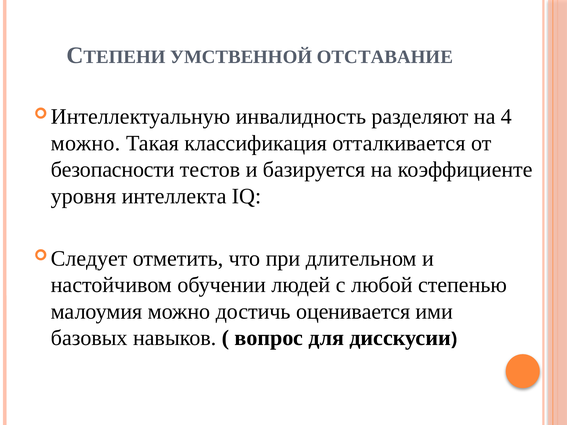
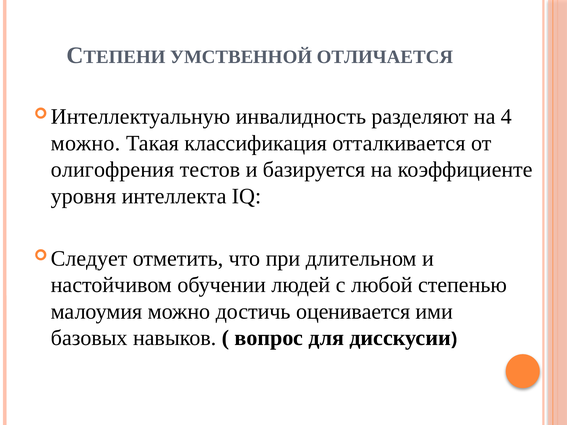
ОТСТАВАНИЕ: ОТСТАВАНИЕ -> ОТЛИЧАЕТСЯ
безопасности: безопасности -> олигофрения
